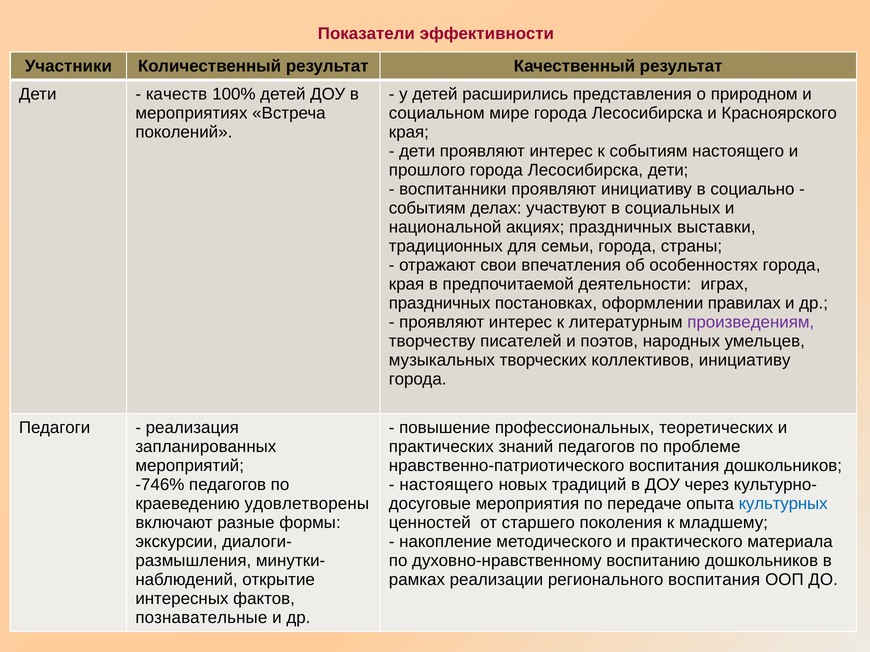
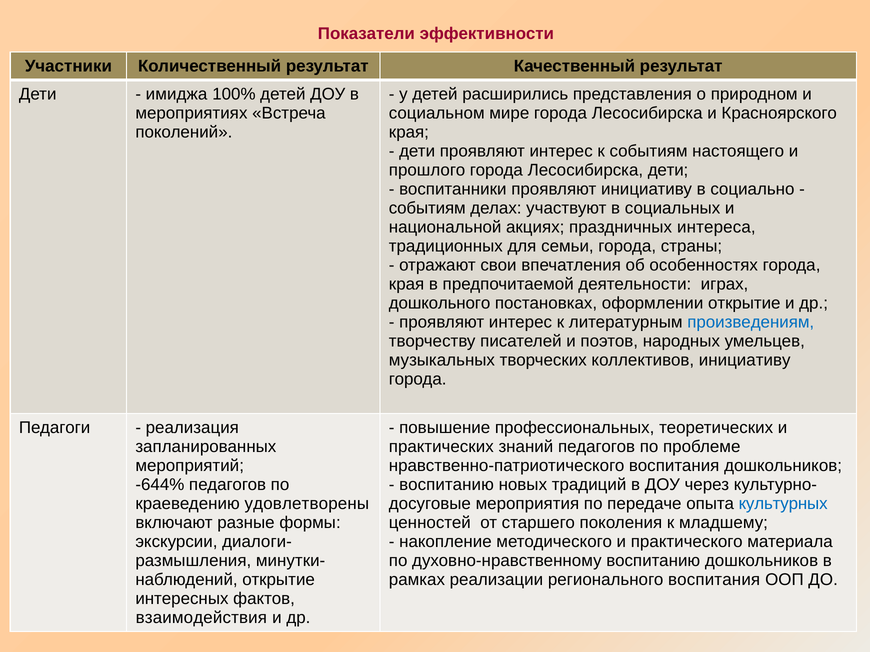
качеств: качеств -> имиджа
выставки: выставки -> интереса
праздничных at (440, 303): праздничных -> дошкольного
оформлении правилах: правилах -> открытие
произведениям colour: purple -> blue
-746%: -746% -> -644%
настоящего at (446, 485): настоящего -> воспитанию
познавательные: познавательные -> взаимодействия
